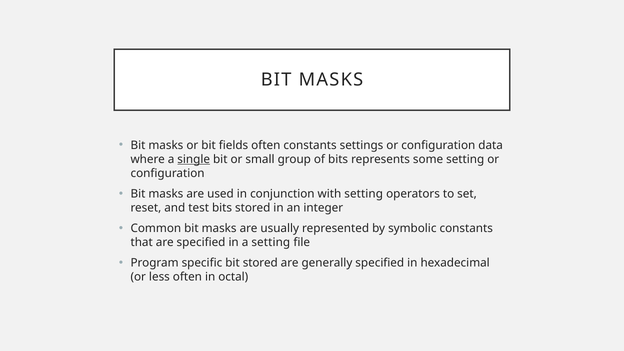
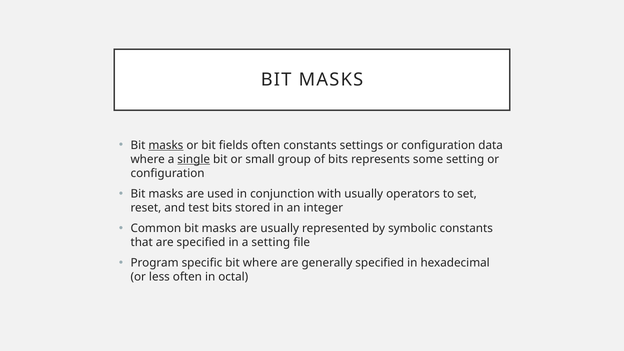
masks at (166, 145) underline: none -> present
with setting: setting -> usually
bit stored: stored -> where
